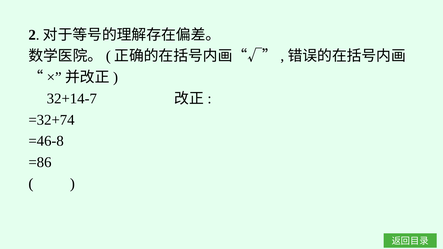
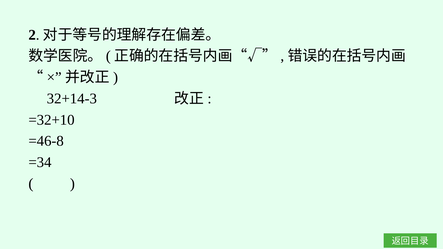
32+14-7: 32+14-7 -> 32+14-3
=32+74: =32+74 -> =32+10
=86: =86 -> =34
